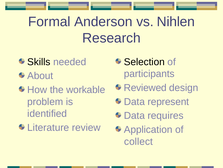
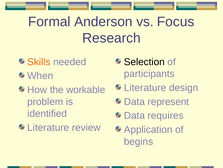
Nihlen: Nihlen -> Focus
Skills colour: black -> orange
About: About -> When
Reviewed at (145, 87): Reviewed -> Literature
collect: collect -> begins
